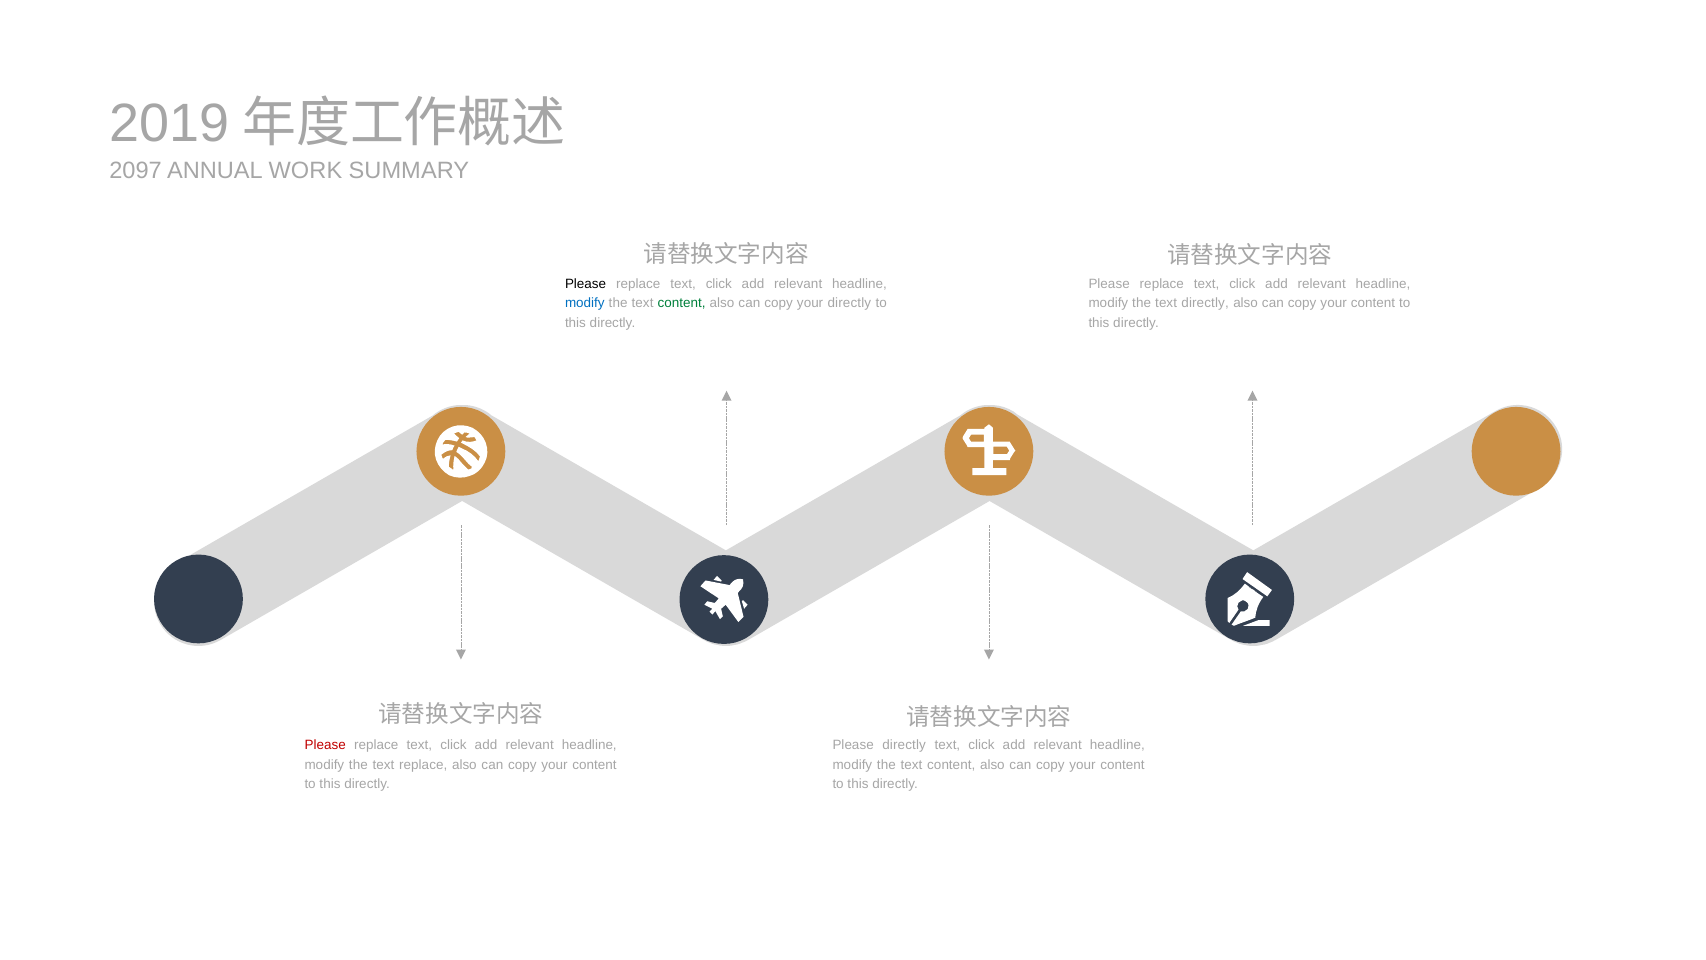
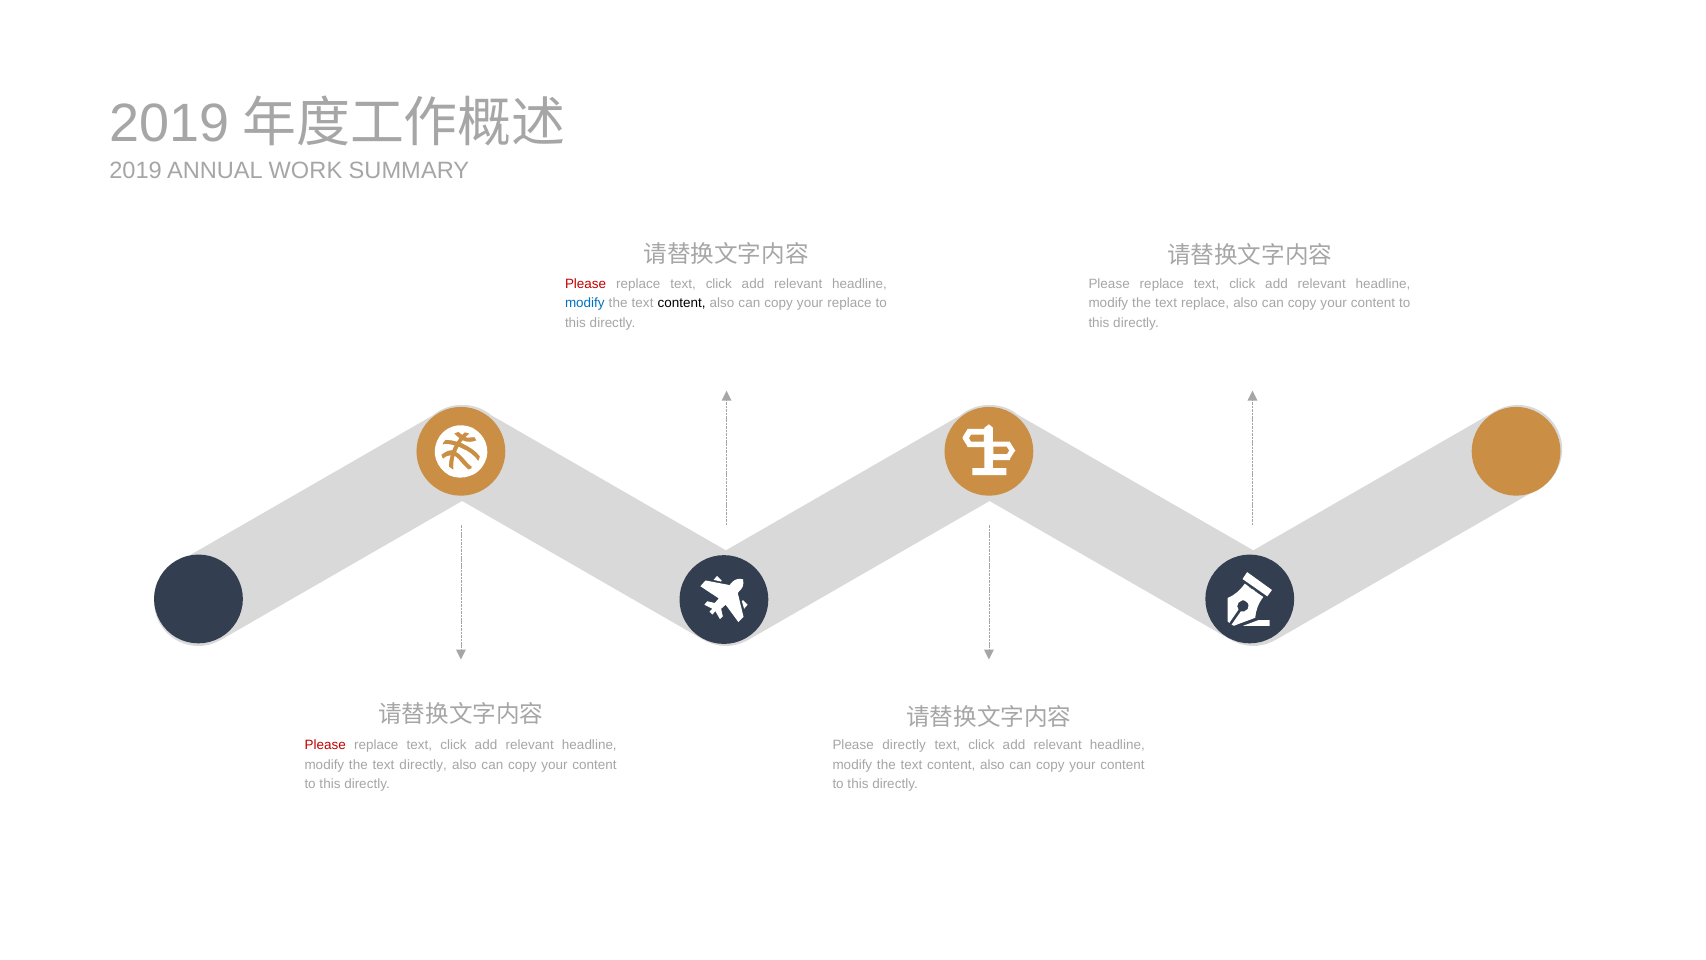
2097 at (136, 171): 2097 -> 2019
Please at (586, 284) colour: black -> red
content at (682, 303) colour: green -> black
your directly: directly -> replace
text directly: directly -> replace
text replace: replace -> directly
